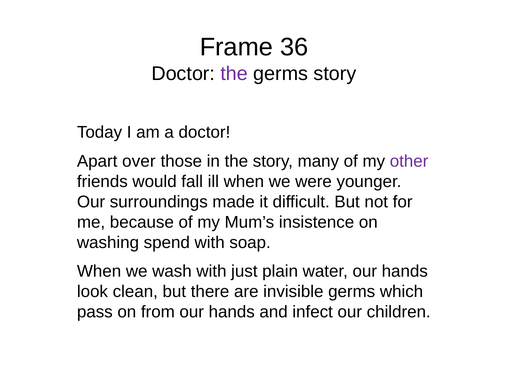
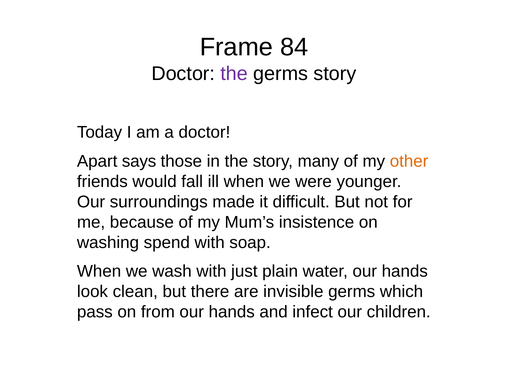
36: 36 -> 84
over: over -> says
other colour: purple -> orange
